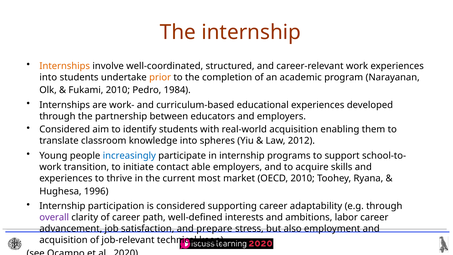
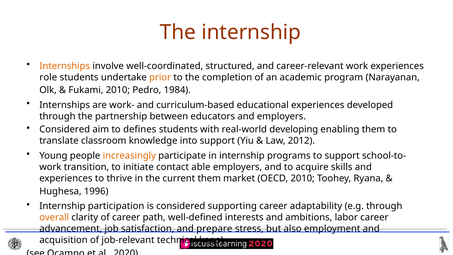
into at (48, 77): into -> role
identify: identify -> defines
real-world acquisition: acquisition -> developing
into spheres: spheres -> support
increasingly colour: blue -> orange
current most: most -> them
overall colour: purple -> orange
